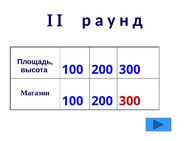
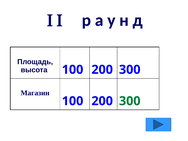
300 at (130, 101) colour: red -> green
